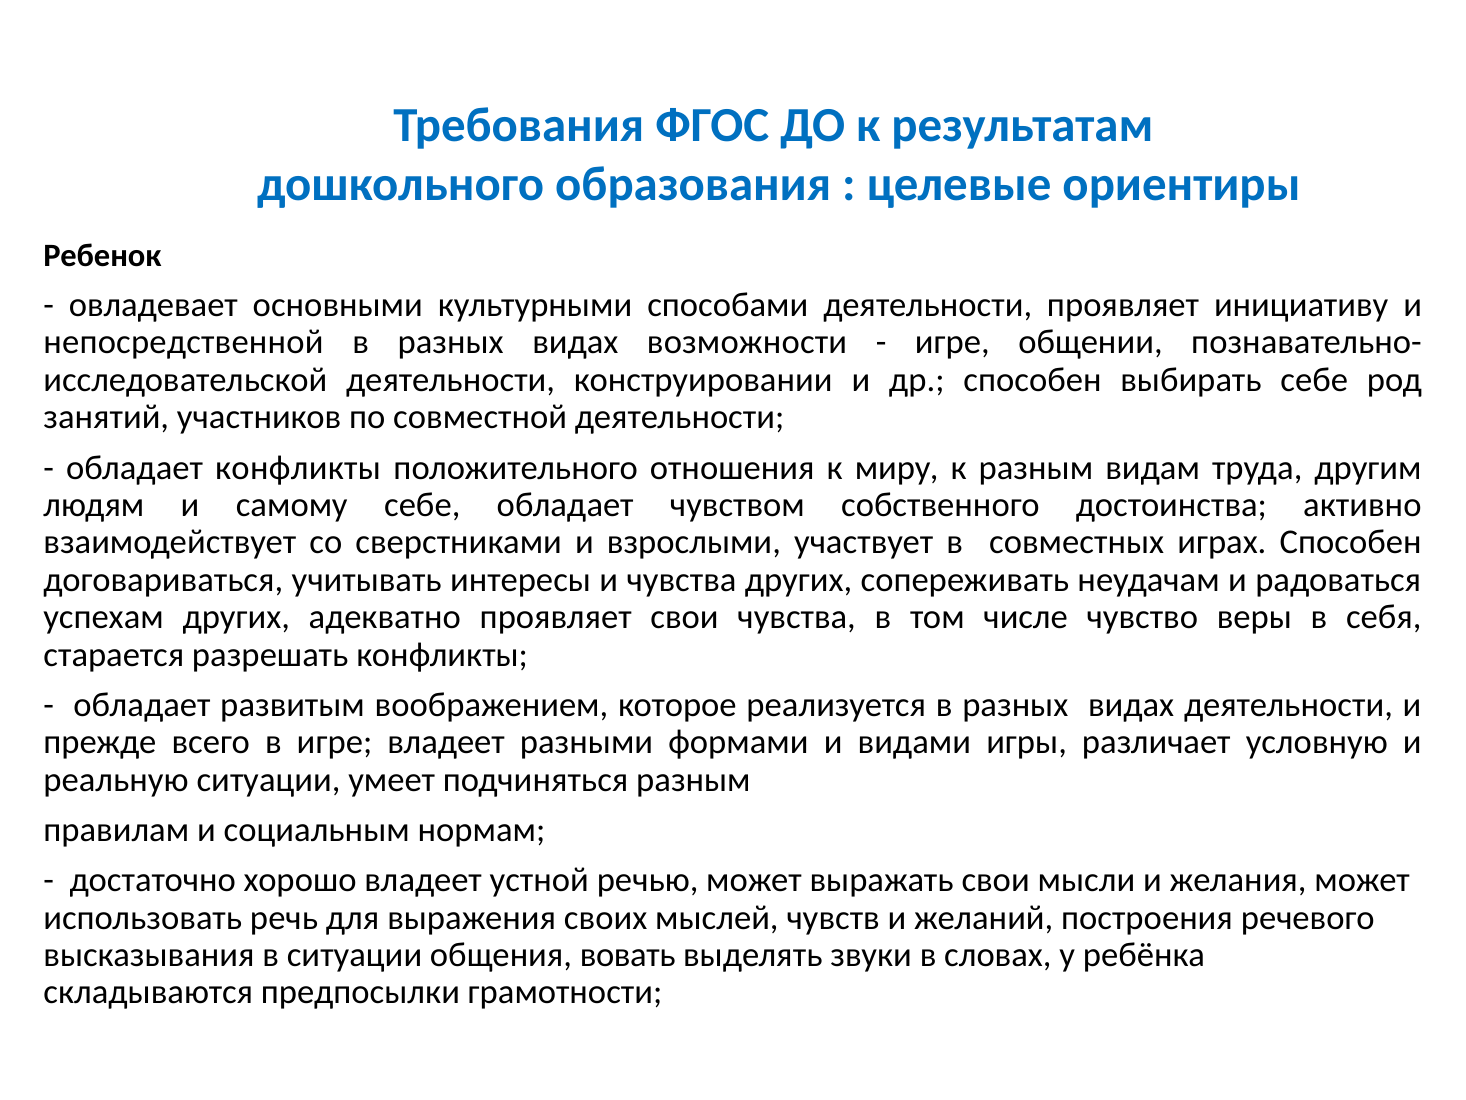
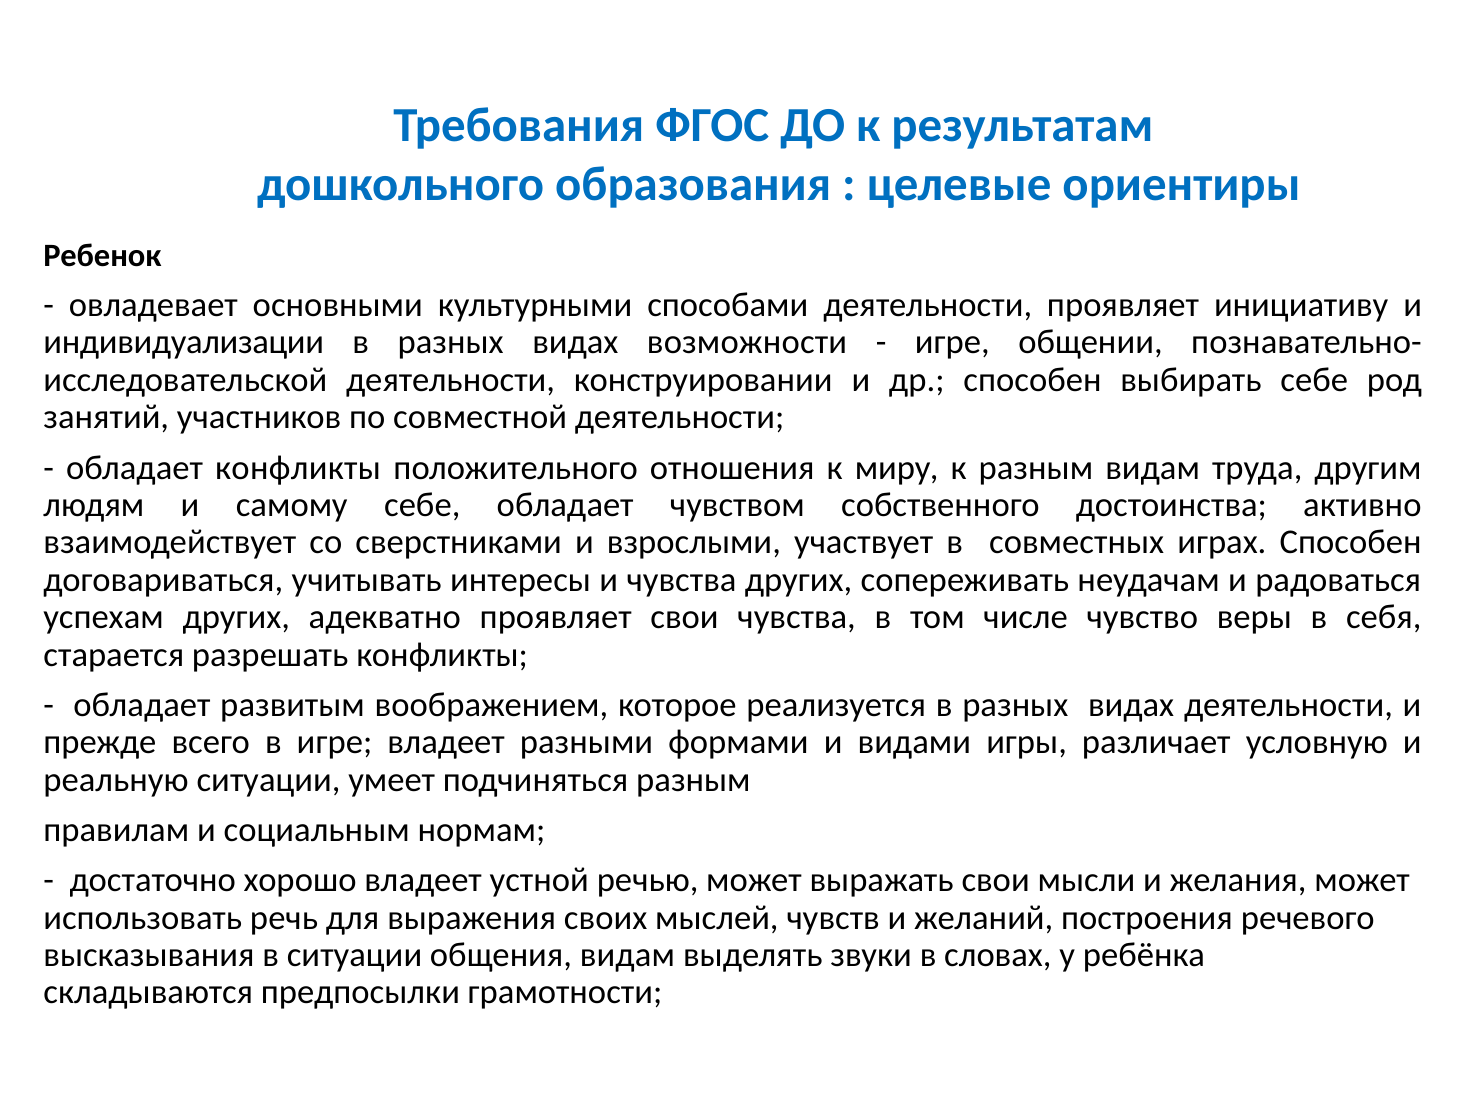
непосредственной: непосредственной -> индивидуализации
общения вовать: вовать -> видам
